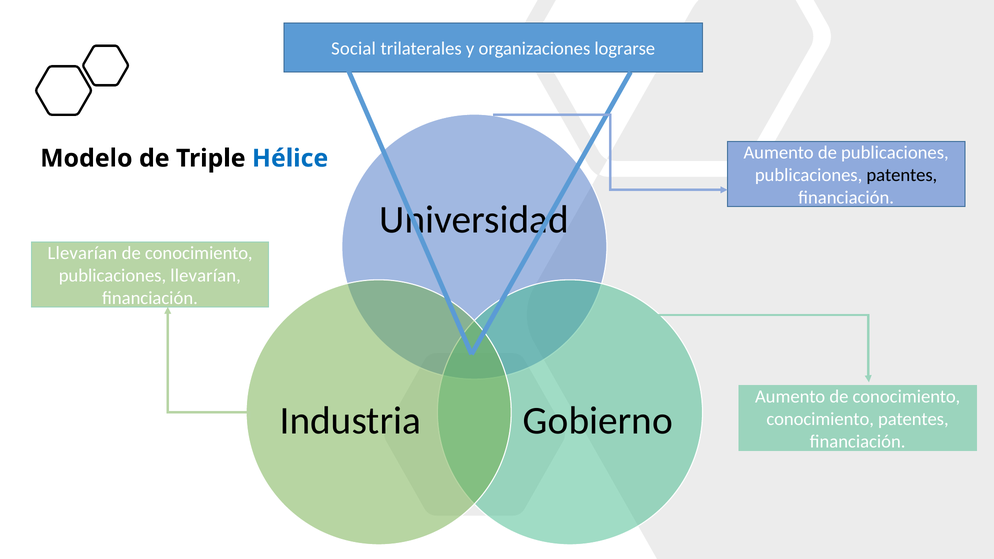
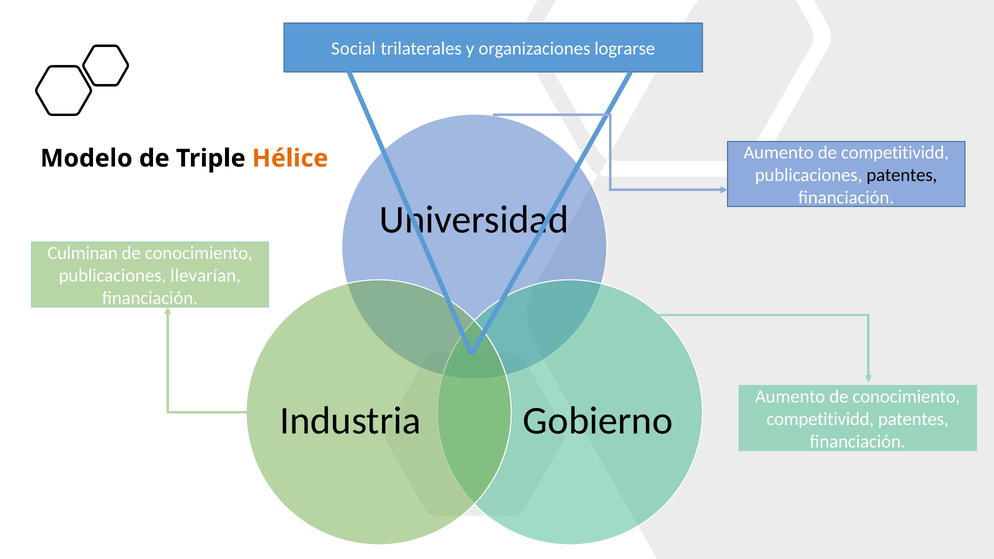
de publicaciones: publicaciones -> competitividd
Hélice colour: blue -> orange
Llevarían at (82, 253): Llevarían -> Culminan
conocimiento at (820, 419): conocimiento -> competitividd
